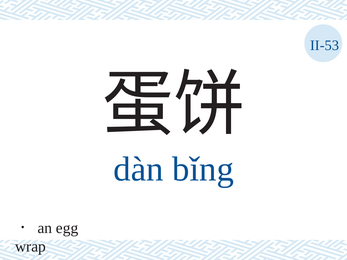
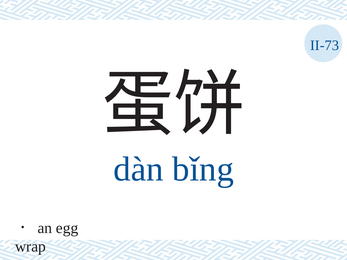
II-53: II-53 -> II-73
